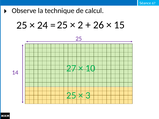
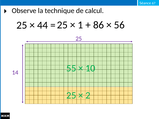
2: 2 -> 1
26: 26 -> 86
15: 15 -> 56
24: 24 -> 44
27: 27 -> 55
3: 3 -> 2
